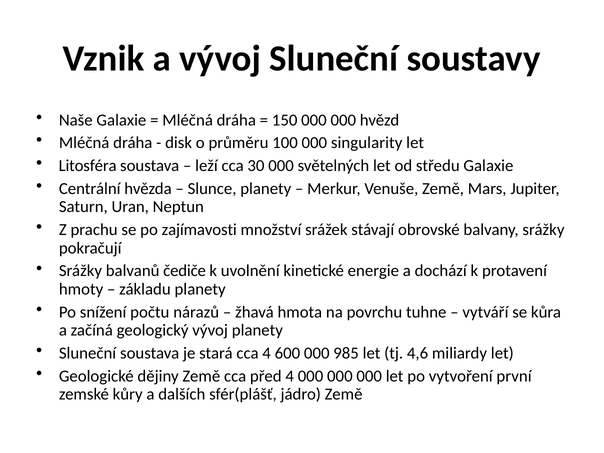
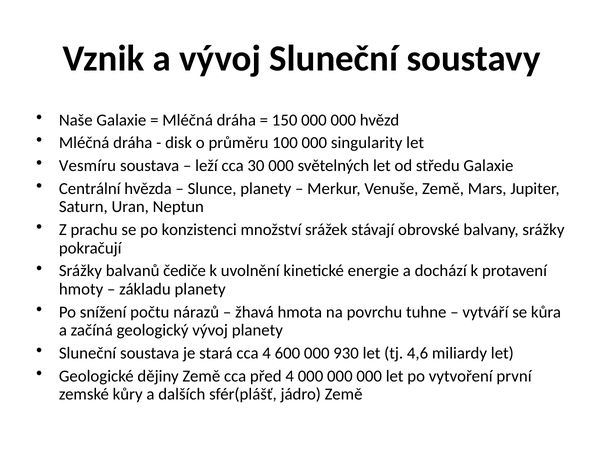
Litosféra: Litosféra -> Vesmíru
zajímavosti: zajímavosti -> konzistenci
985: 985 -> 930
